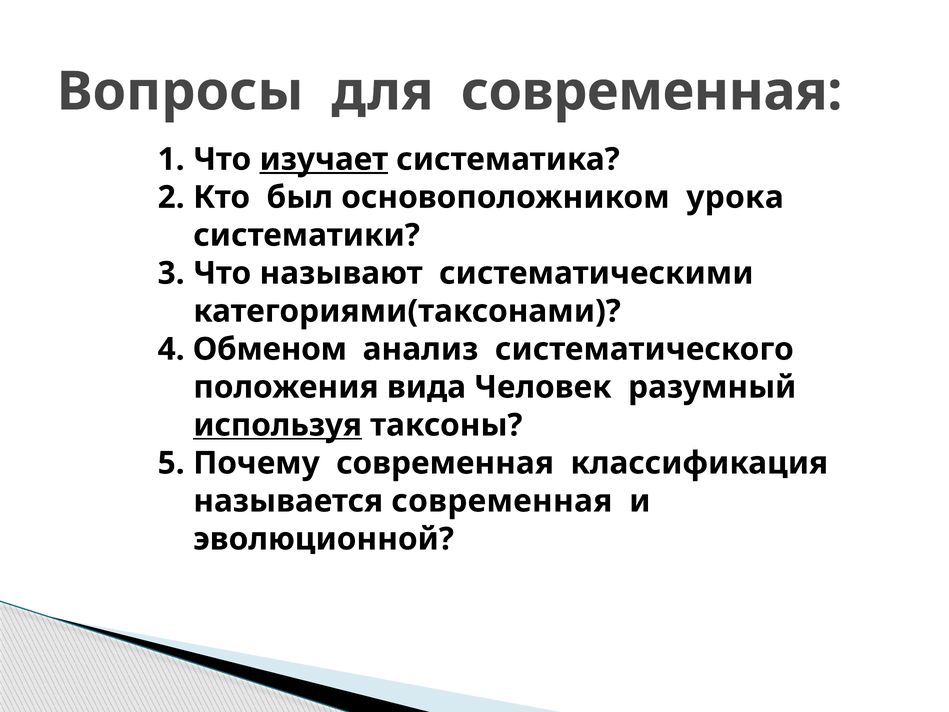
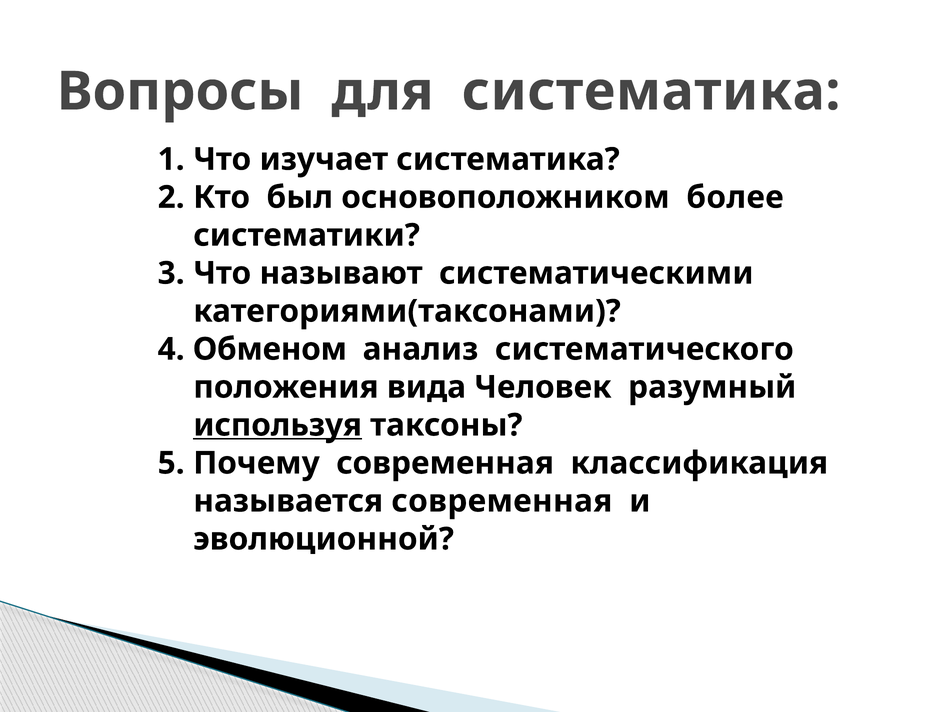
для современная: современная -> систематика
изучает underline: present -> none
урока: урока -> более
